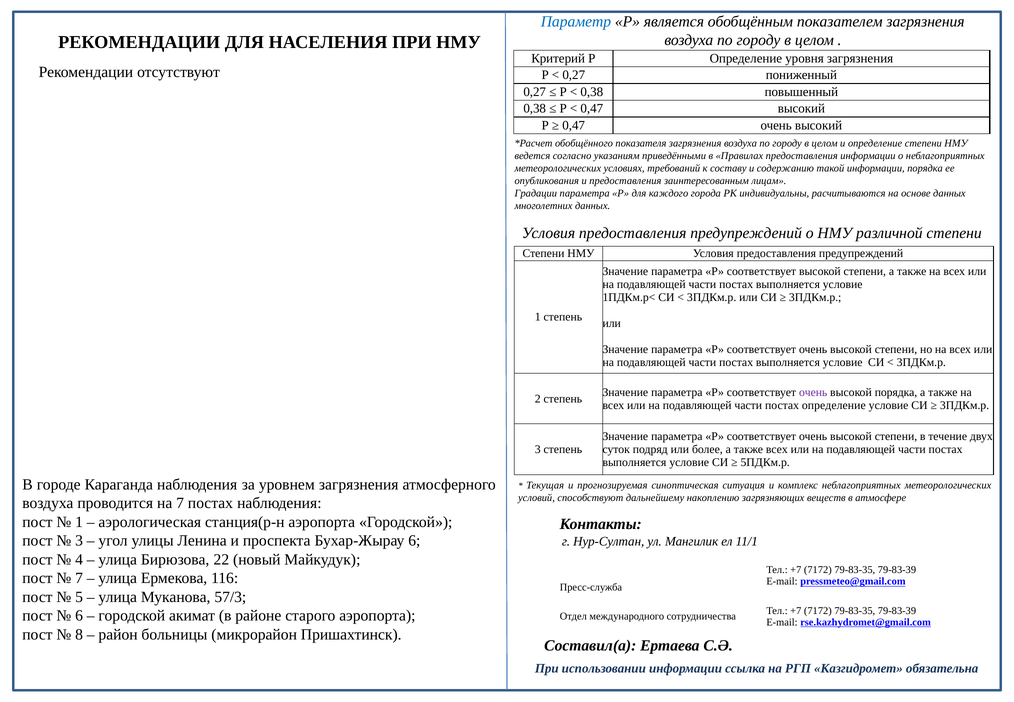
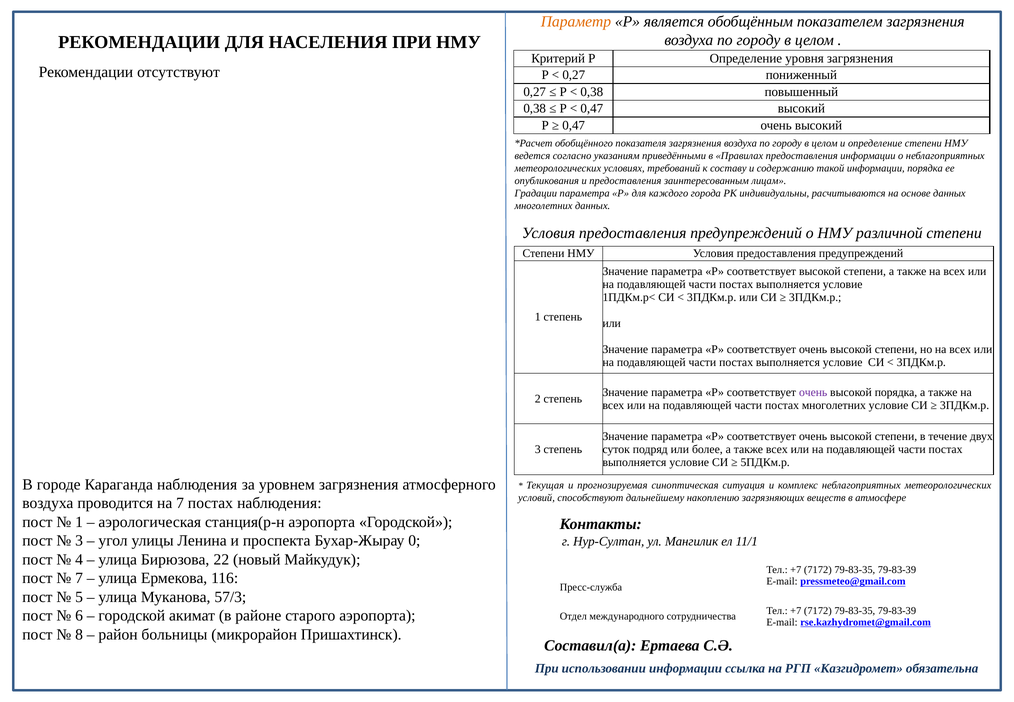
Параметр colour: blue -> orange
постах определение: определение -> многолетних
Бухар-Жырау 6: 6 -> 0
